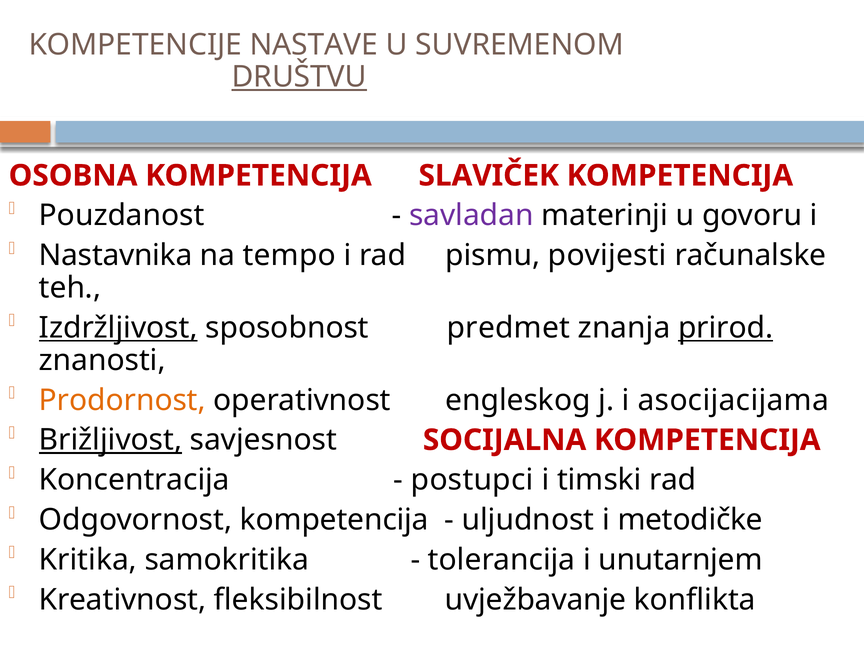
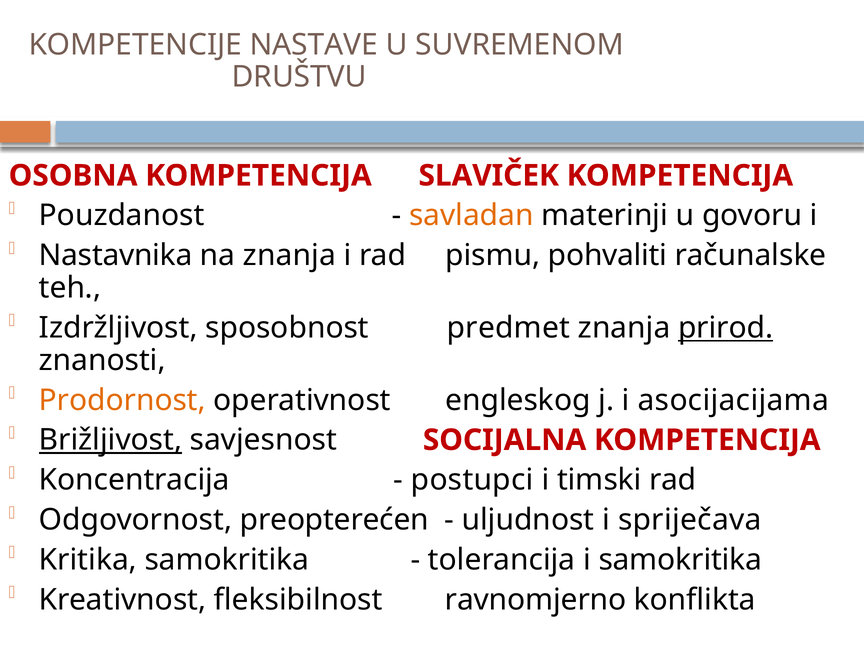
DRUŠTVU underline: present -> none
savladan colour: purple -> orange
na tempo: tempo -> znanja
povijesti: povijesti -> pohvaliti
Izdržljivost underline: present -> none
Odgovornost kompetencija: kompetencija -> preopterećen
metodičke: metodičke -> spriječava
i unutarnjem: unutarnjem -> samokritika
uvježbavanje: uvježbavanje -> ravnomjerno
